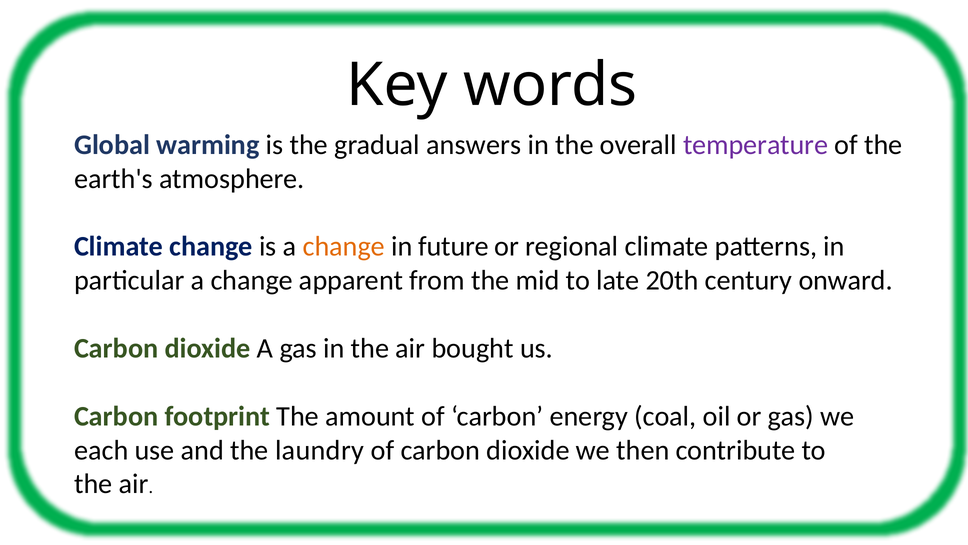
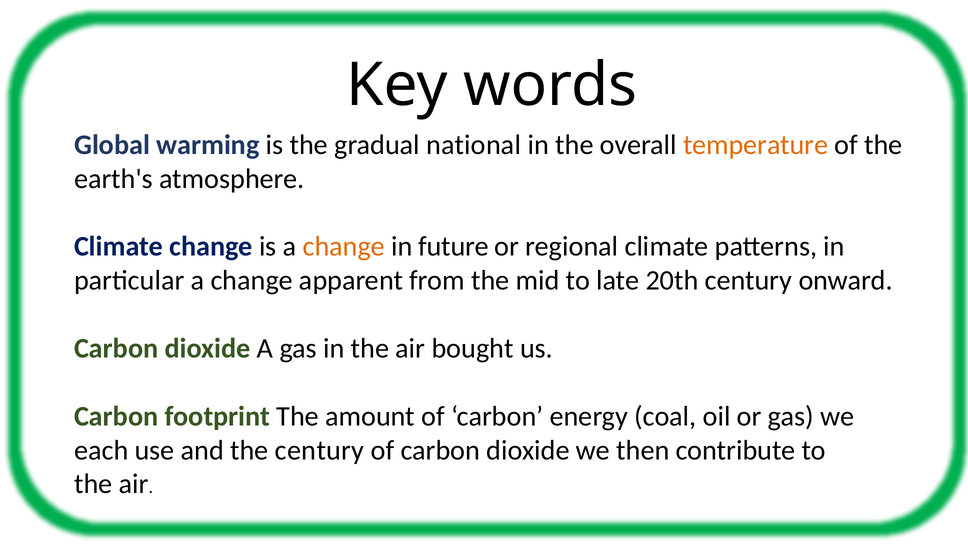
answers: answers -> national
temperature colour: purple -> orange
the laundry: laundry -> century
